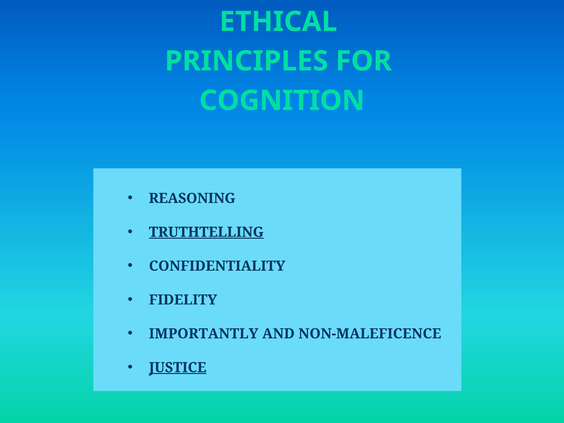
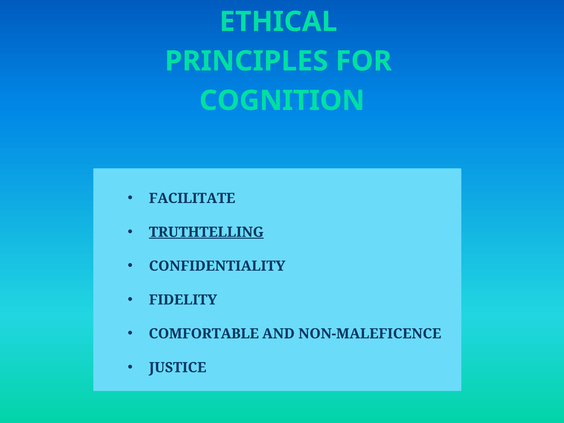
REASONING: REASONING -> FACILITATE
IMPORTANTLY: IMPORTANTLY -> COMFORTABLE
JUSTICE underline: present -> none
